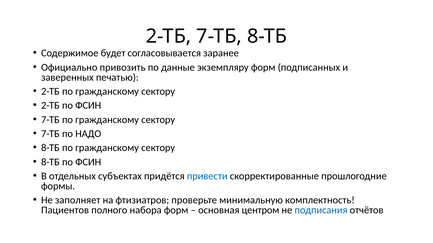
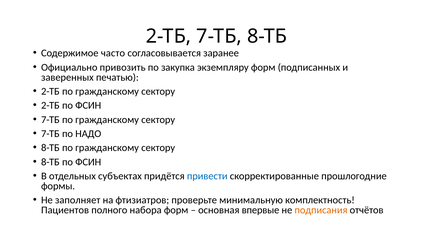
будет: будет -> часто
данные: данные -> закупка
центром: центром -> впервые
подписания colour: blue -> orange
